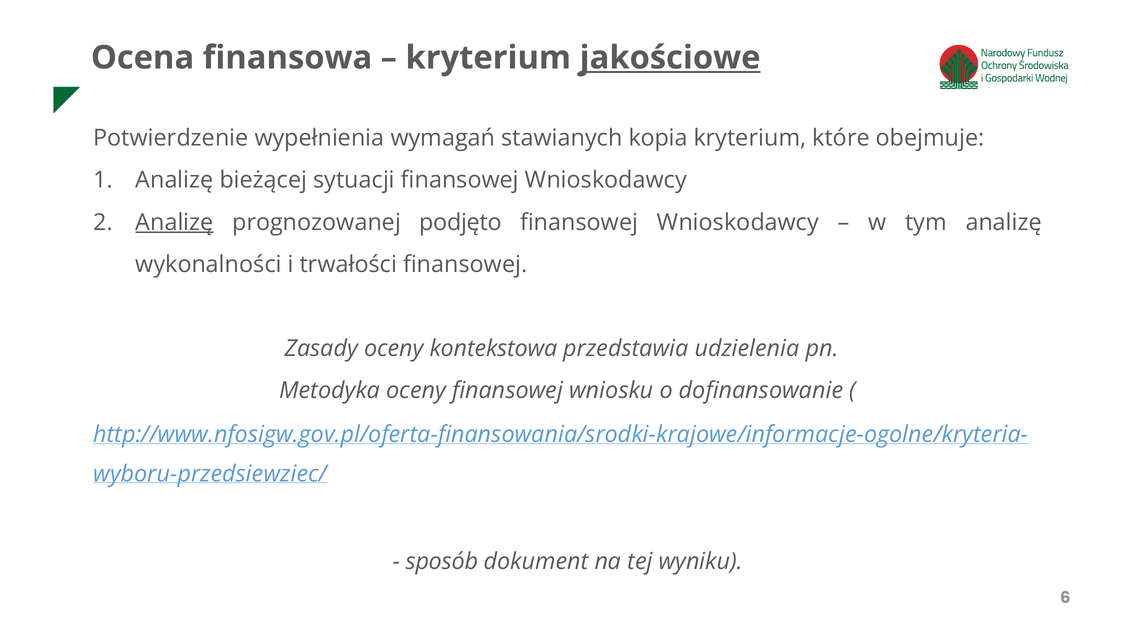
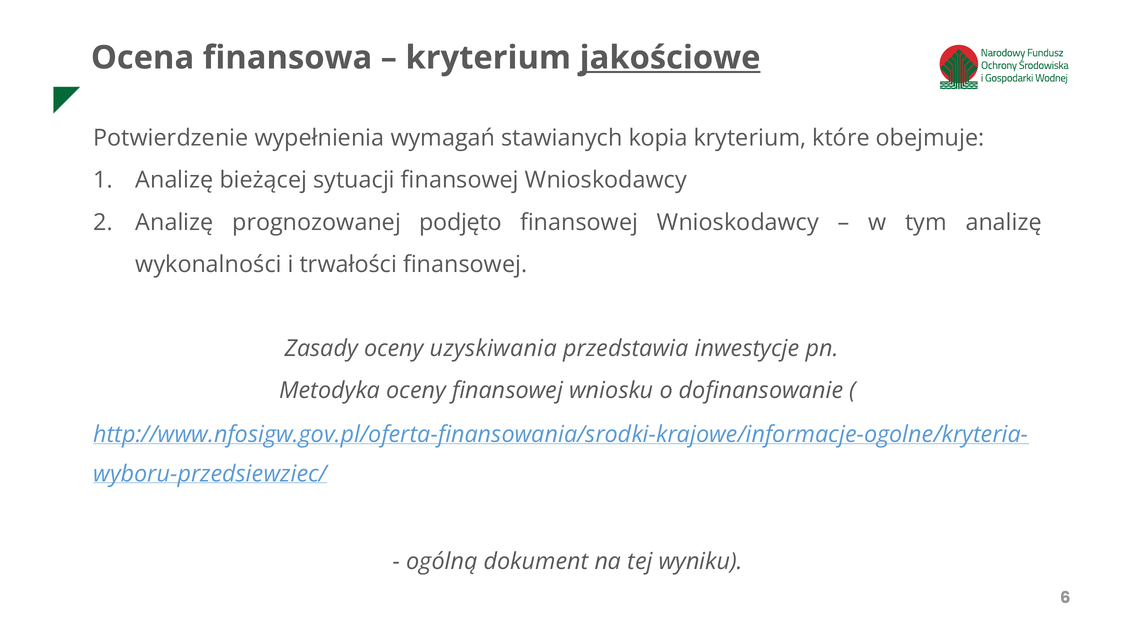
Analizę at (174, 222) underline: present -> none
kontekstowa: kontekstowa -> uzyskiwania
udzielenia: udzielenia -> inwestycje
sposób: sposób -> ogólną
